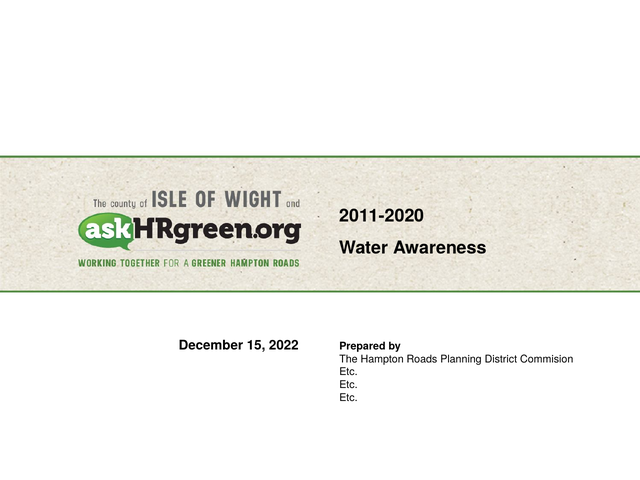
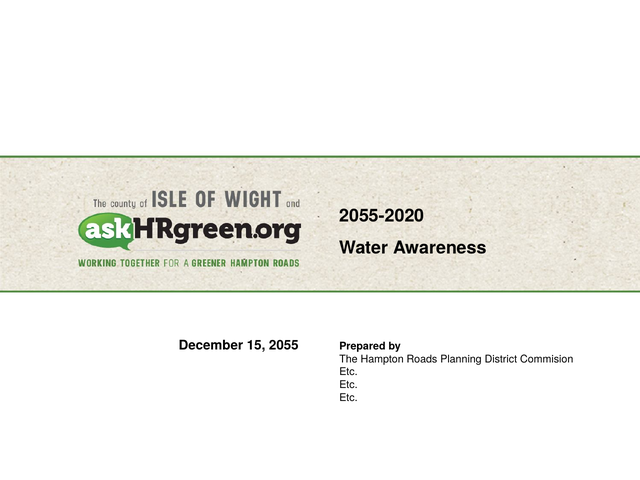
2011-2020: 2011-2020 -> 2055-2020
2022: 2022 -> 2055
